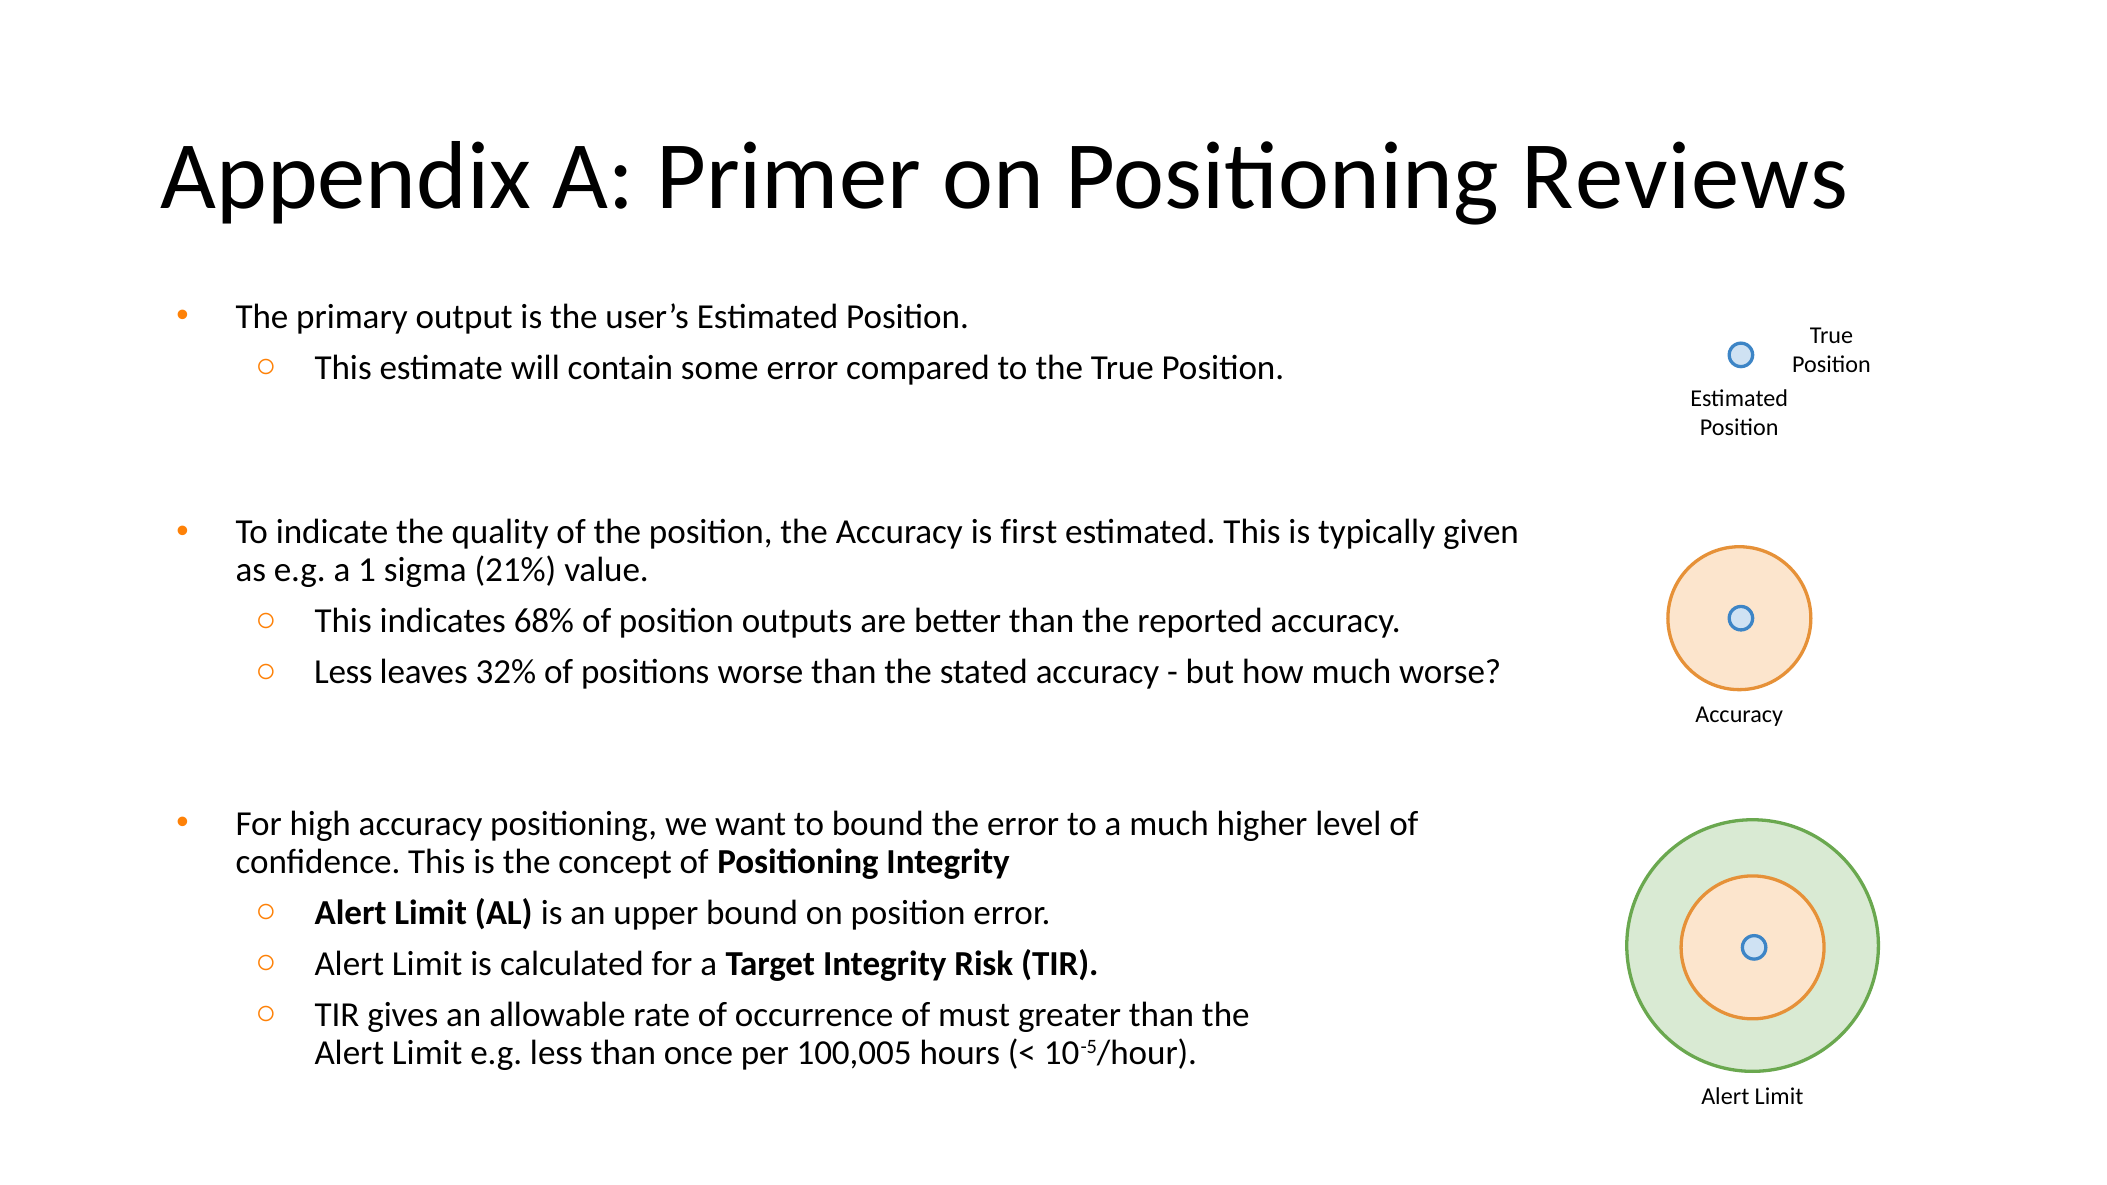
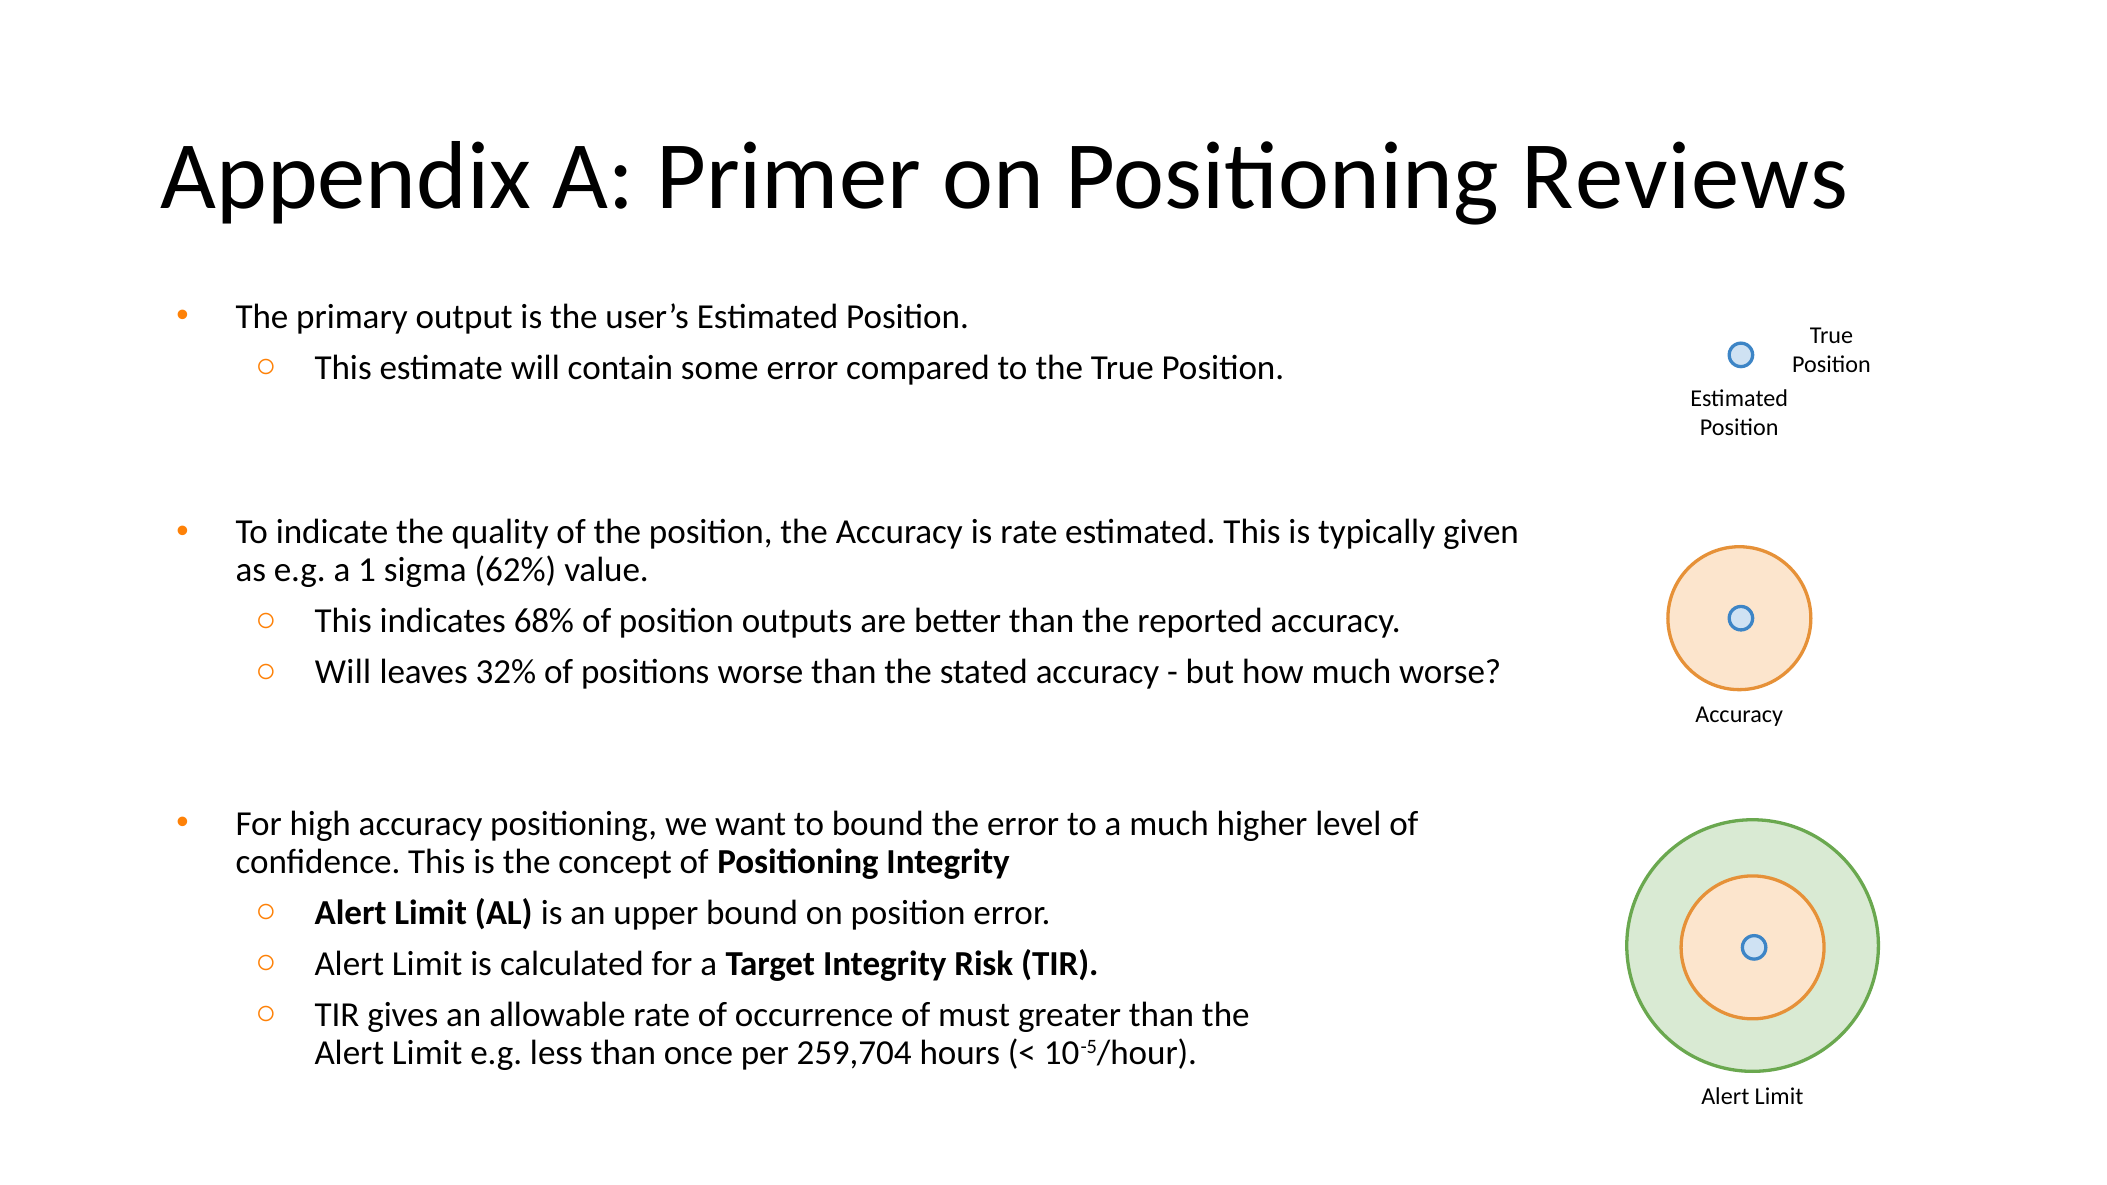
is first: first -> rate
21%: 21% -> 62%
Less at (343, 672): Less -> Will
100,005: 100,005 -> 259,704
